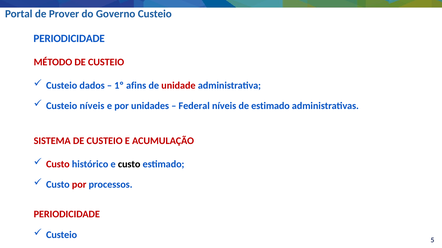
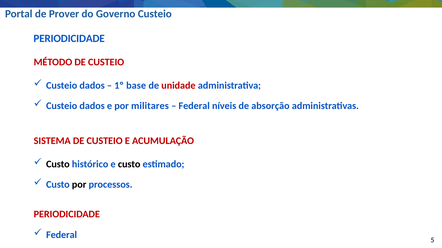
afins: afins -> base
níveis at (92, 106): níveis -> dados
unidades: unidades -> militares
de estimado: estimado -> absorção
Custo at (58, 165) colour: red -> black
por at (79, 185) colour: red -> black
Custeio at (62, 235): Custeio -> Federal
